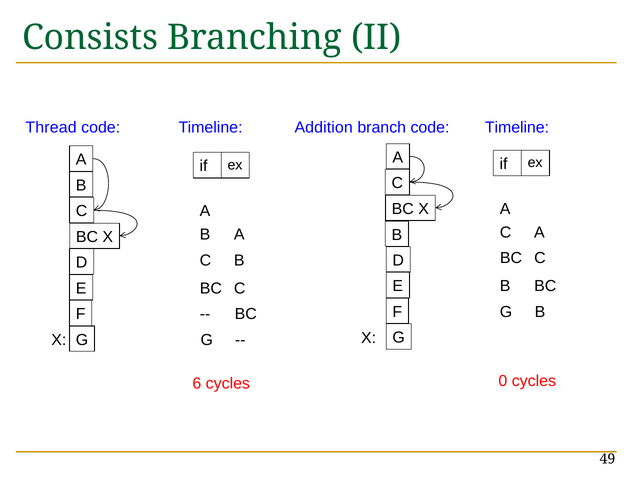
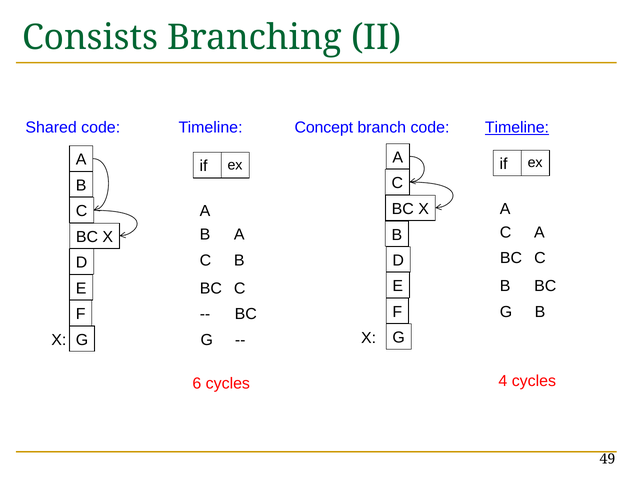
Thread: Thread -> Shared
Addition: Addition -> Concept
Timeline at (517, 128) underline: none -> present
0: 0 -> 4
